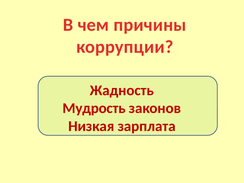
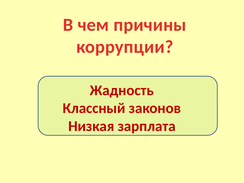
Мудрость: Мудрость -> Классный
